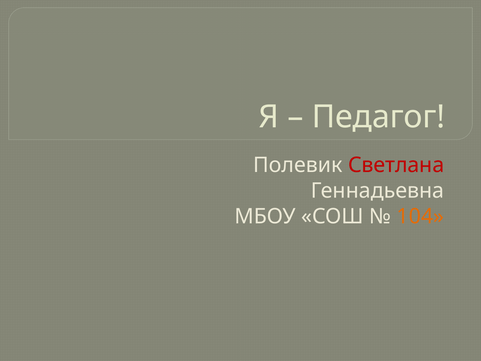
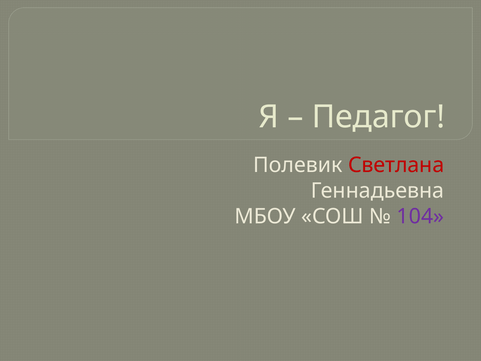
104 colour: orange -> purple
